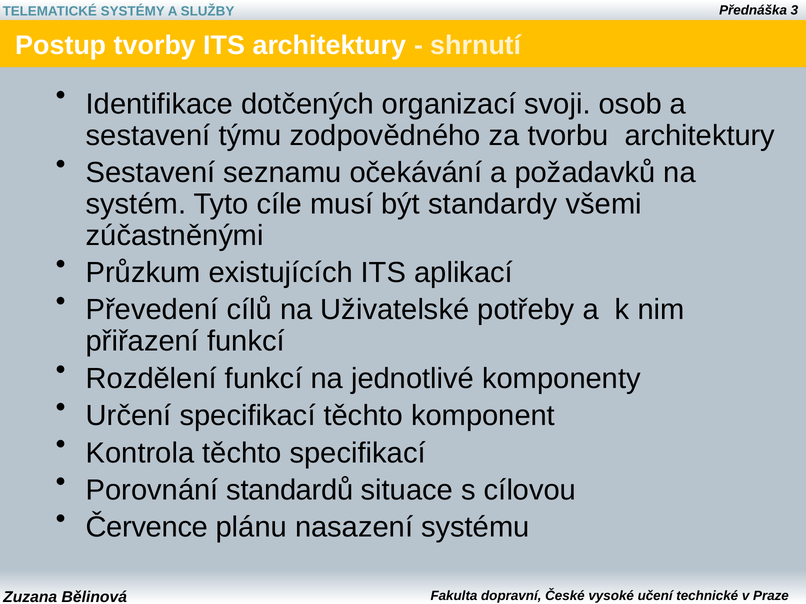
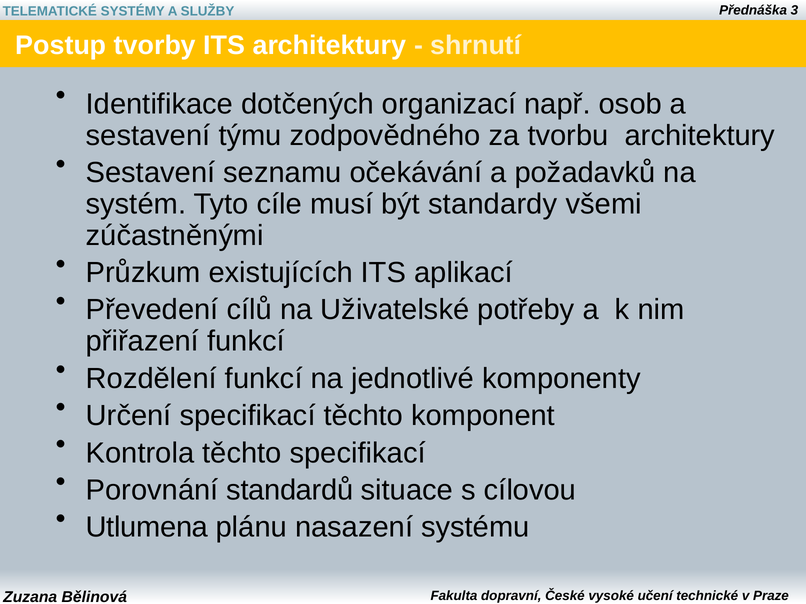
svoji: svoji -> např
Července: Července -> Utlumena
